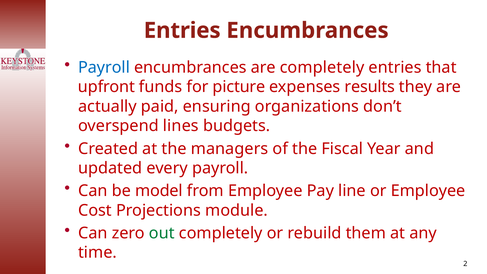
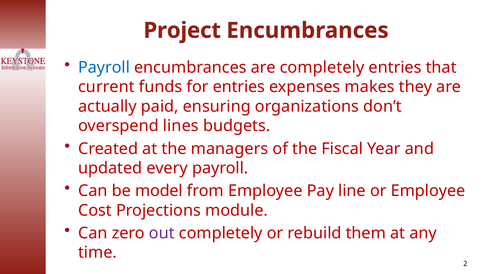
Entries at (182, 30): Entries -> Project
upfront: upfront -> current
for picture: picture -> entries
results: results -> makes
out colour: green -> purple
